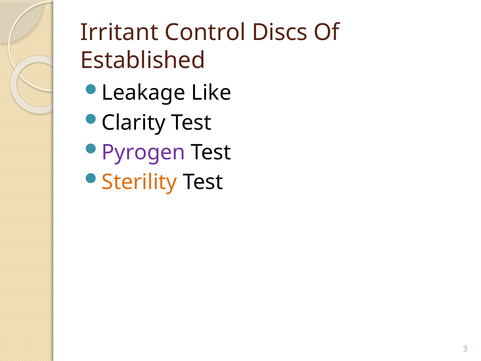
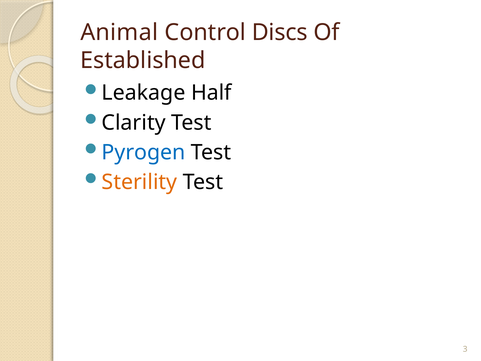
Irritant: Irritant -> Animal
Like: Like -> Half
Pyrogen colour: purple -> blue
